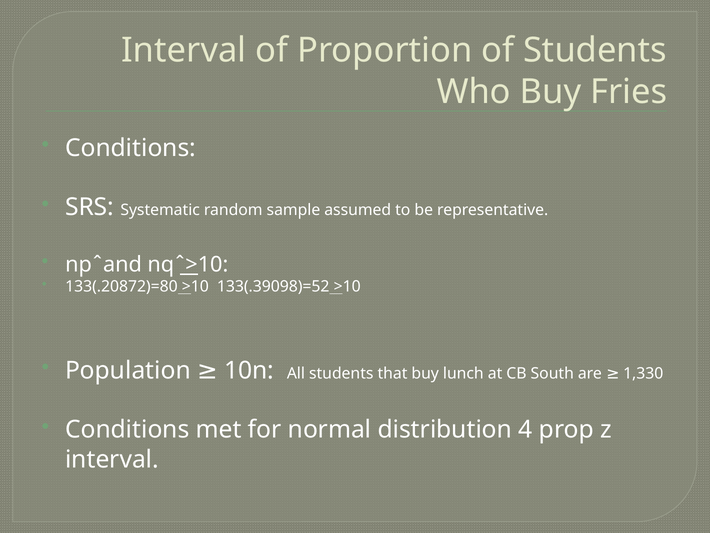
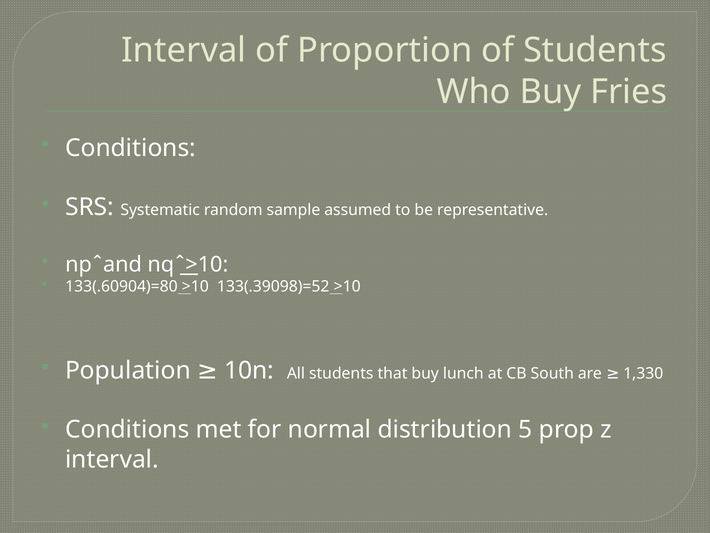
133(.20872)=80: 133(.20872)=80 -> 133(.60904)=80
4: 4 -> 5
